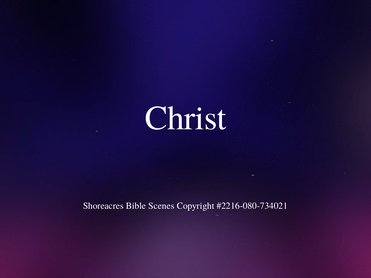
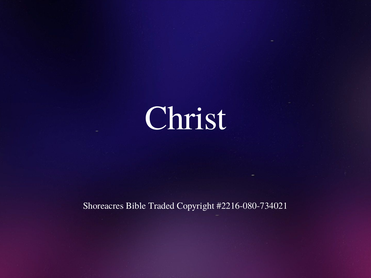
Scenes: Scenes -> Traded
